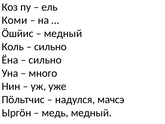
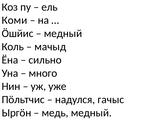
сильно at (50, 47): сильно -> мачыд
мачсэ: мачсэ -> гачыс
